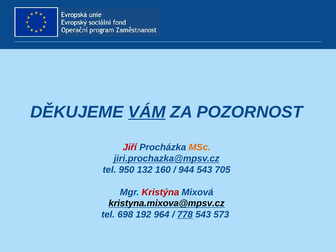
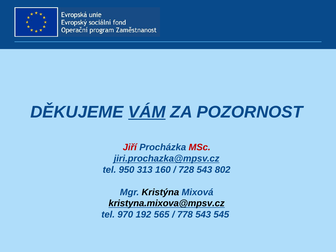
MSc colour: orange -> red
132: 132 -> 313
944: 944 -> 728
705: 705 -> 802
Kristýna colour: red -> black
698: 698 -> 970
964: 964 -> 565
778 underline: present -> none
573: 573 -> 545
